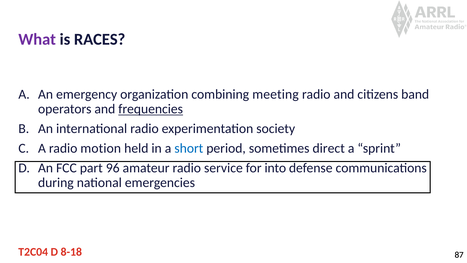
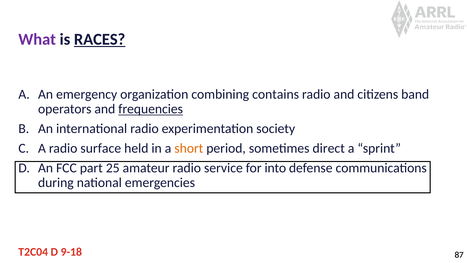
RACES underline: none -> present
meeting: meeting -> contains
motion: motion -> surface
short colour: blue -> orange
96: 96 -> 25
8-18: 8-18 -> 9-18
